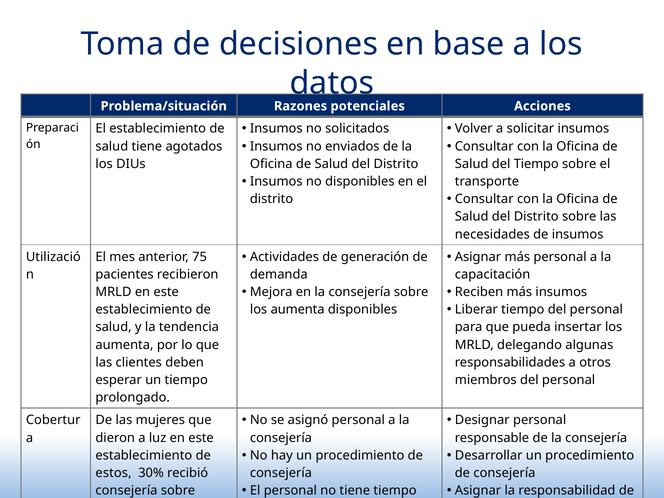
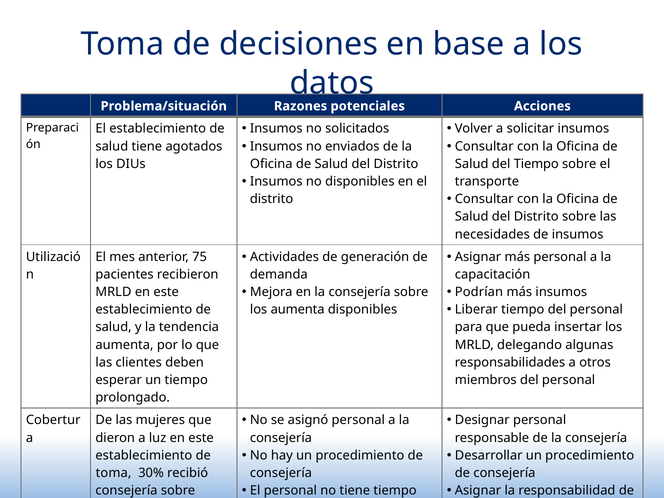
Reciben: Reciben -> Podrían
estos at (114, 473): estos -> toma
